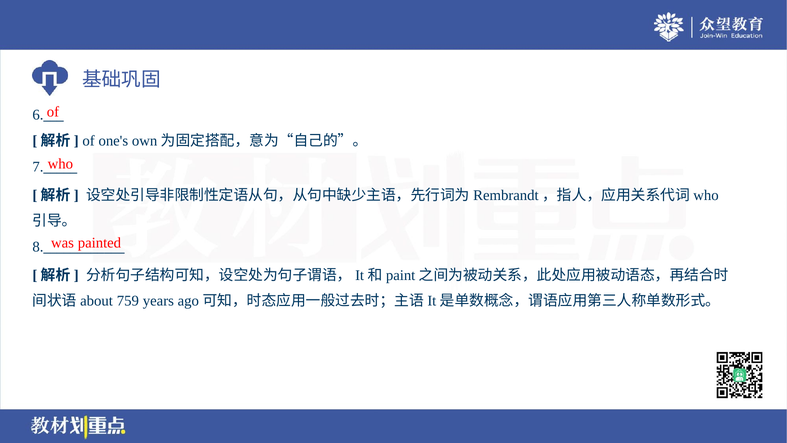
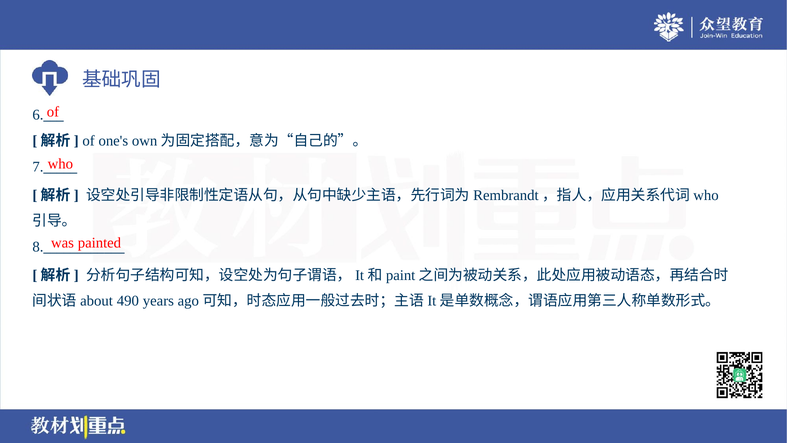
759: 759 -> 490
